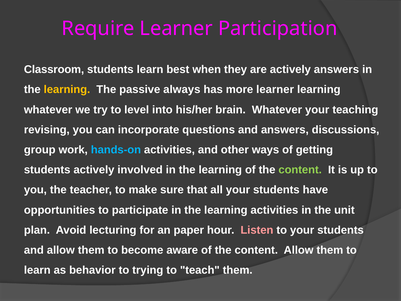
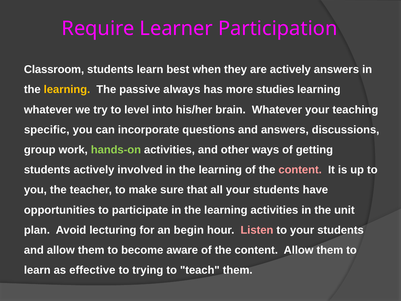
more learner: learner -> studies
revising: revising -> specific
hands-on colour: light blue -> light green
content at (300, 170) colour: light green -> pink
paper: paper -> begin
behavior: behavior -> effective
